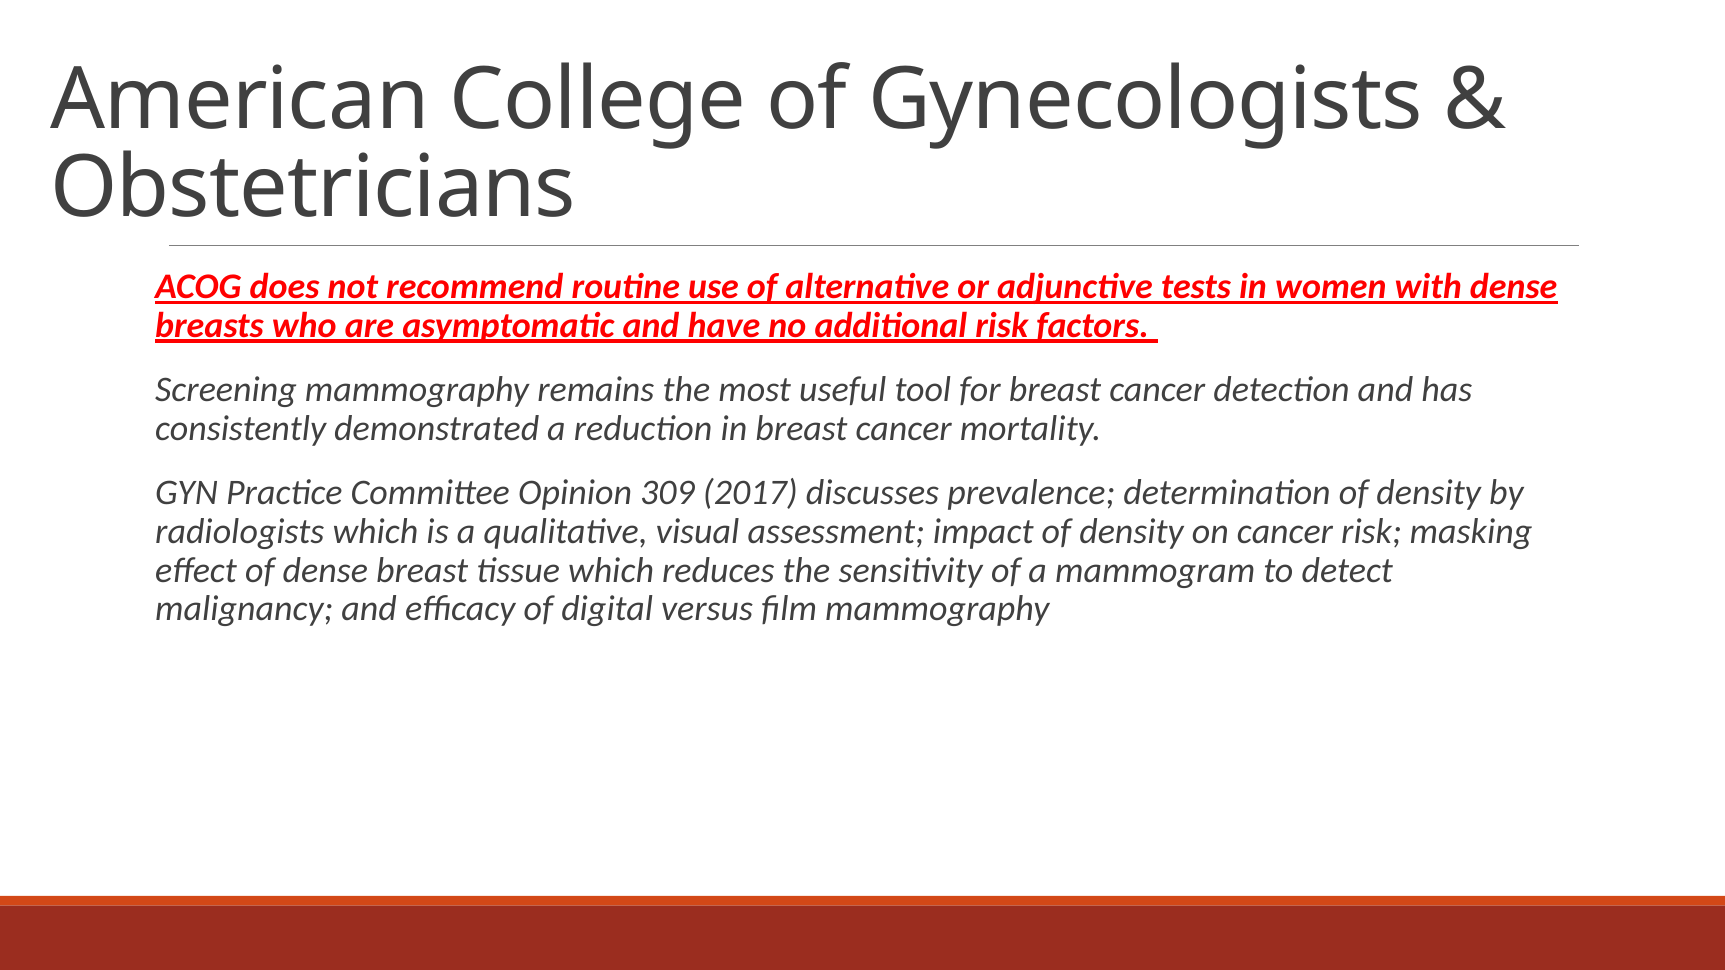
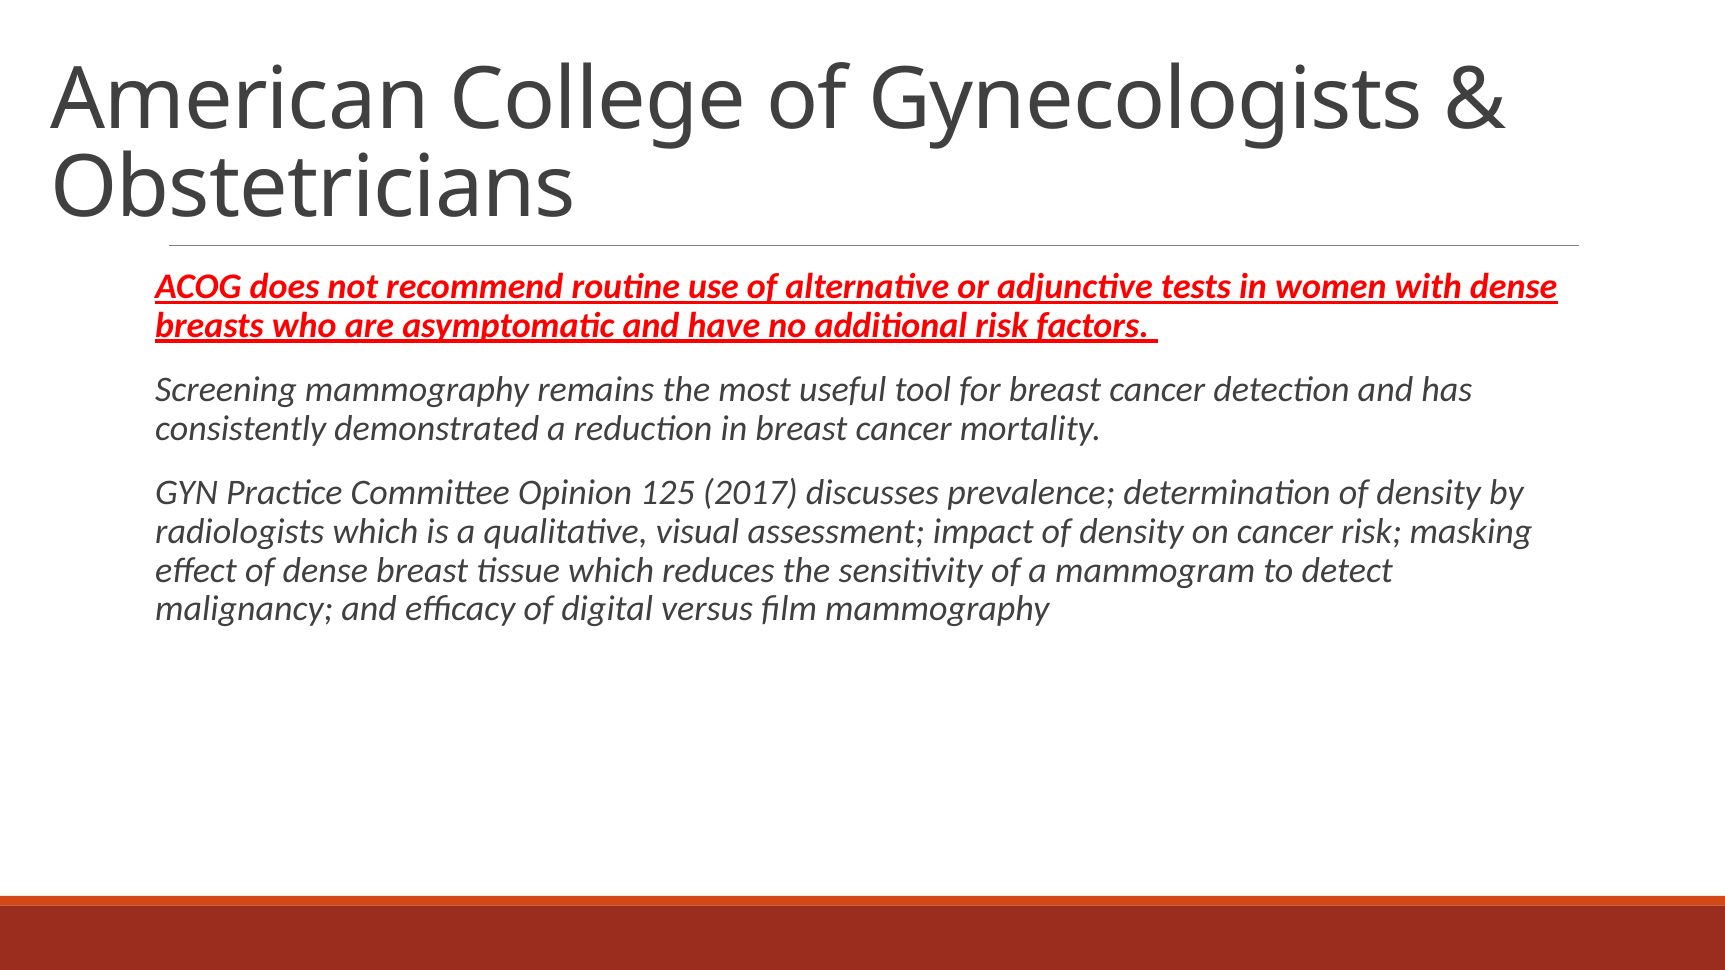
309: 309 -> 125
